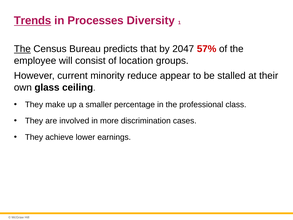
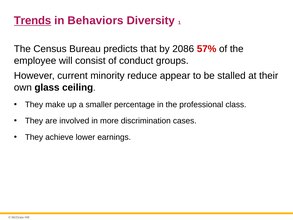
Processes: Processes -> Behaviors
The at (22, 49) underline: present -> none
2047: 2047 -> 2086
location: location -> conduct
